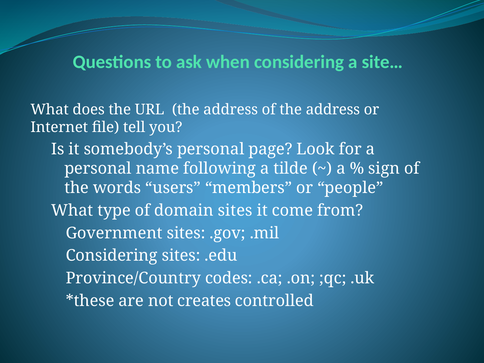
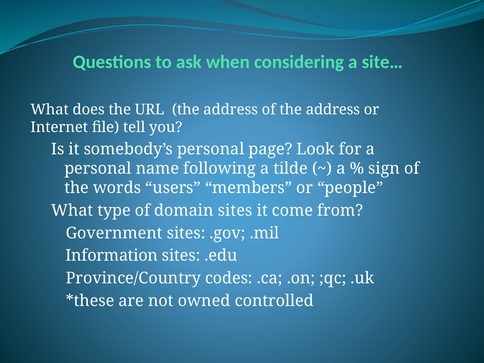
Considering at (112, 256): Considering -> Information
creates: creates -> owned
